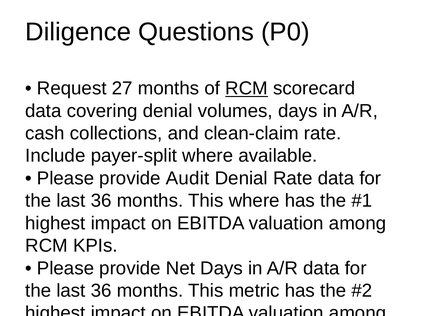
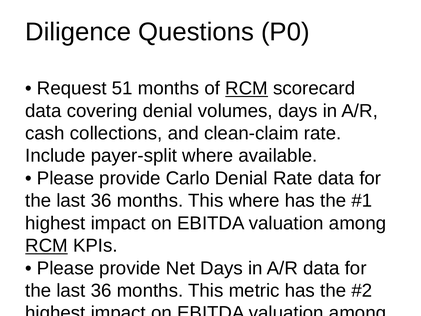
27: 27 -> 51
Audit: Audit -> Carlo
RCM at (46, 245) underline: none -> present
